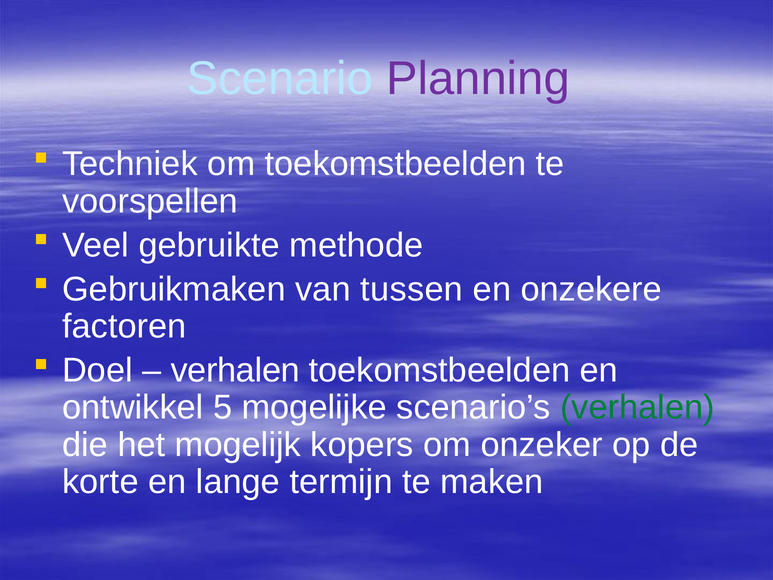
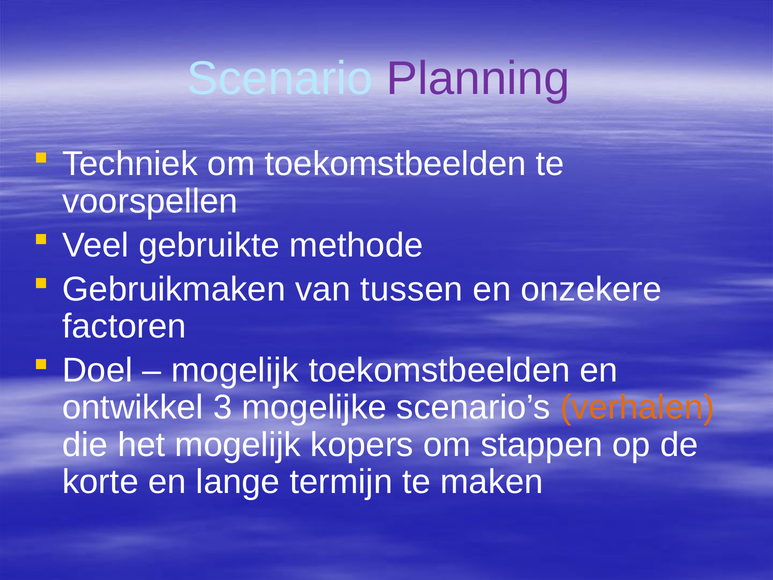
verhalen at (235, 370): verhalen -> mogelijk
5: 5 -> 3
verhalen at (637, 407) colour: green -> orange
onzeker: onzeker -> stappen
